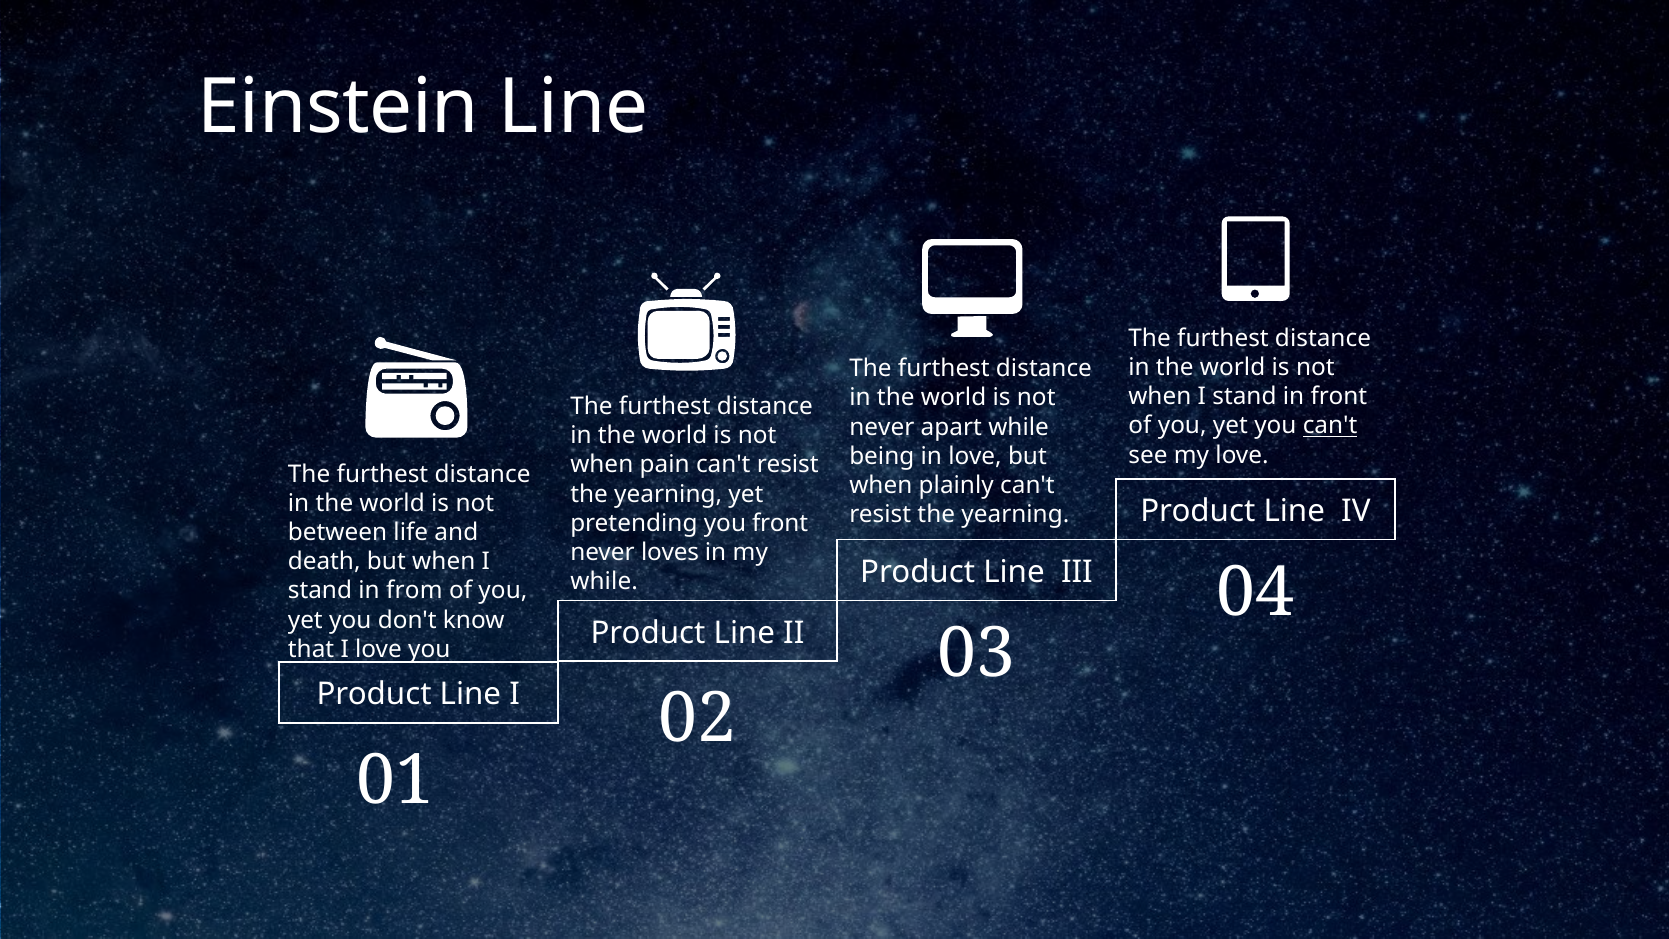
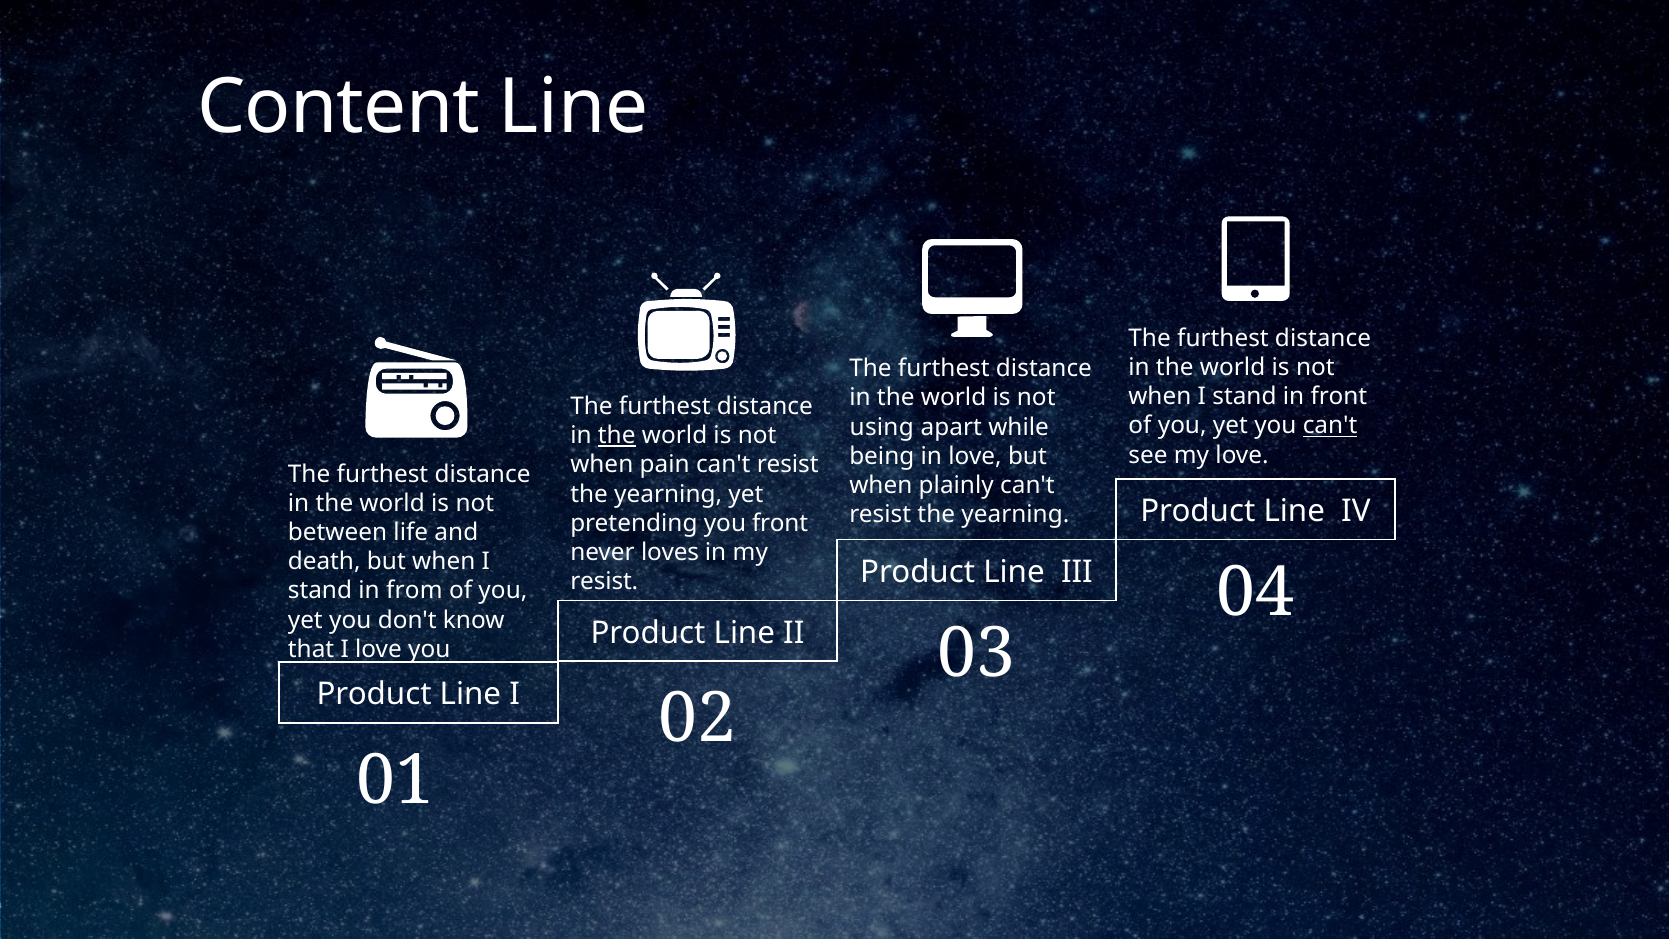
Einstein: Einstein -> Content
never at (882, 427): never -> using
the at (617, 436) underline: none -> present
while at (604, 582): while -> resist
